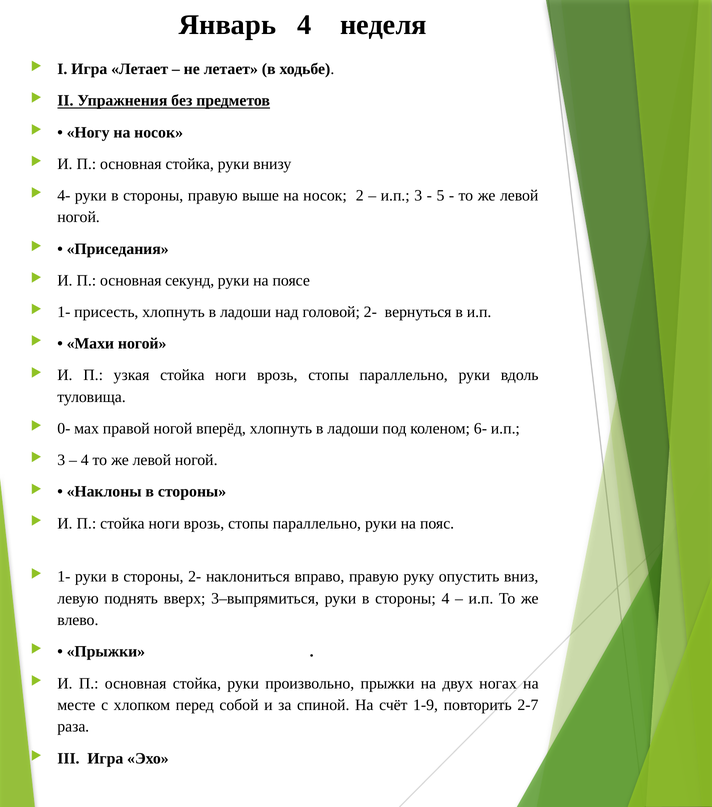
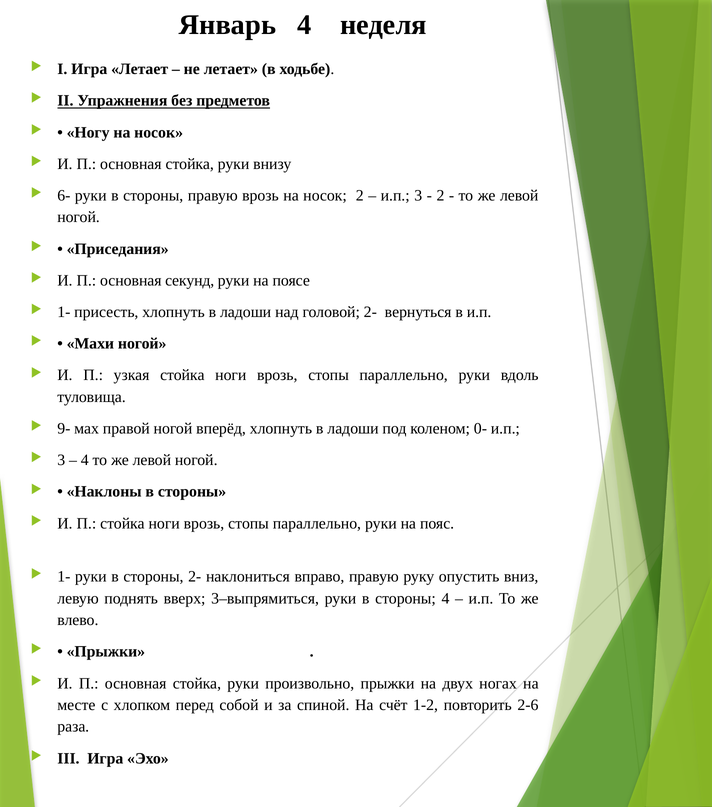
4-: 4- -> 6-
правую выше: выше -> врозь
5 at (440, 195): 5 -> 2
0-: 0- -> 9-
6-: 6- -> 0-
1-9: 1-9 -> 1-2
2-7: 2-7 -> 2-6
